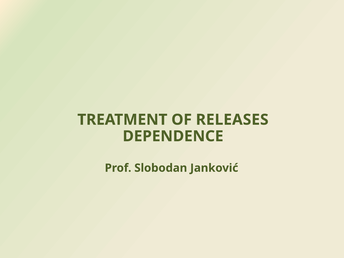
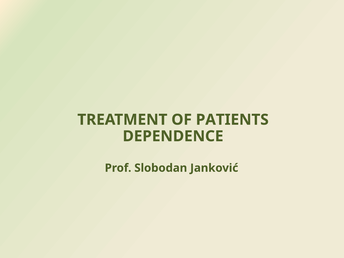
RELEASES: RELEASES -> PATIENTS
